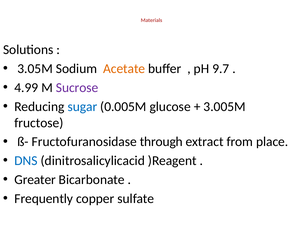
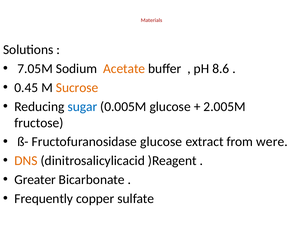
3.05M: 3.05M -> 7.05M
9.7: 9.7 -> 8.6
4.99: 4.99 -> 0.45
Sucrose colour: purple -> orange
3.005M: 3.005M -> 2.005M
Fructofuranosidase through: through -> glucose
place: place -> were
DNS colour: blue -> orange
